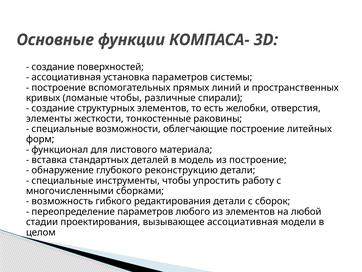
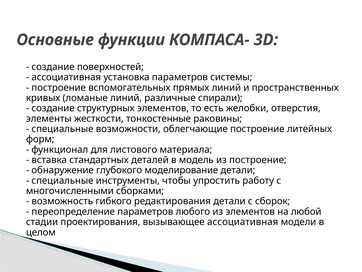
ломаные чтобы: чтобы -> линий
реконструкцию: реконструкцию -> моделирование
